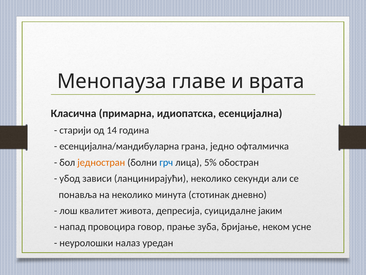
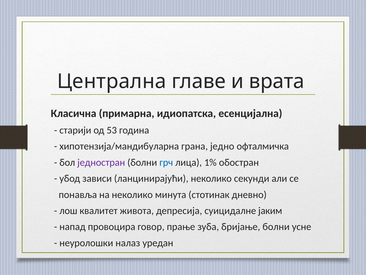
Мeнoпaузa: Мeнoпaузa -> Цeнтрaлнa
14: 14 -> 53
есенцијална/мандибуларна: есенцијална/мандибуларна -> хипотензија/мандибуларна
једностран colour: orange -> purple
5%: 5% -> 1%
бријање неком: неком -> болни
